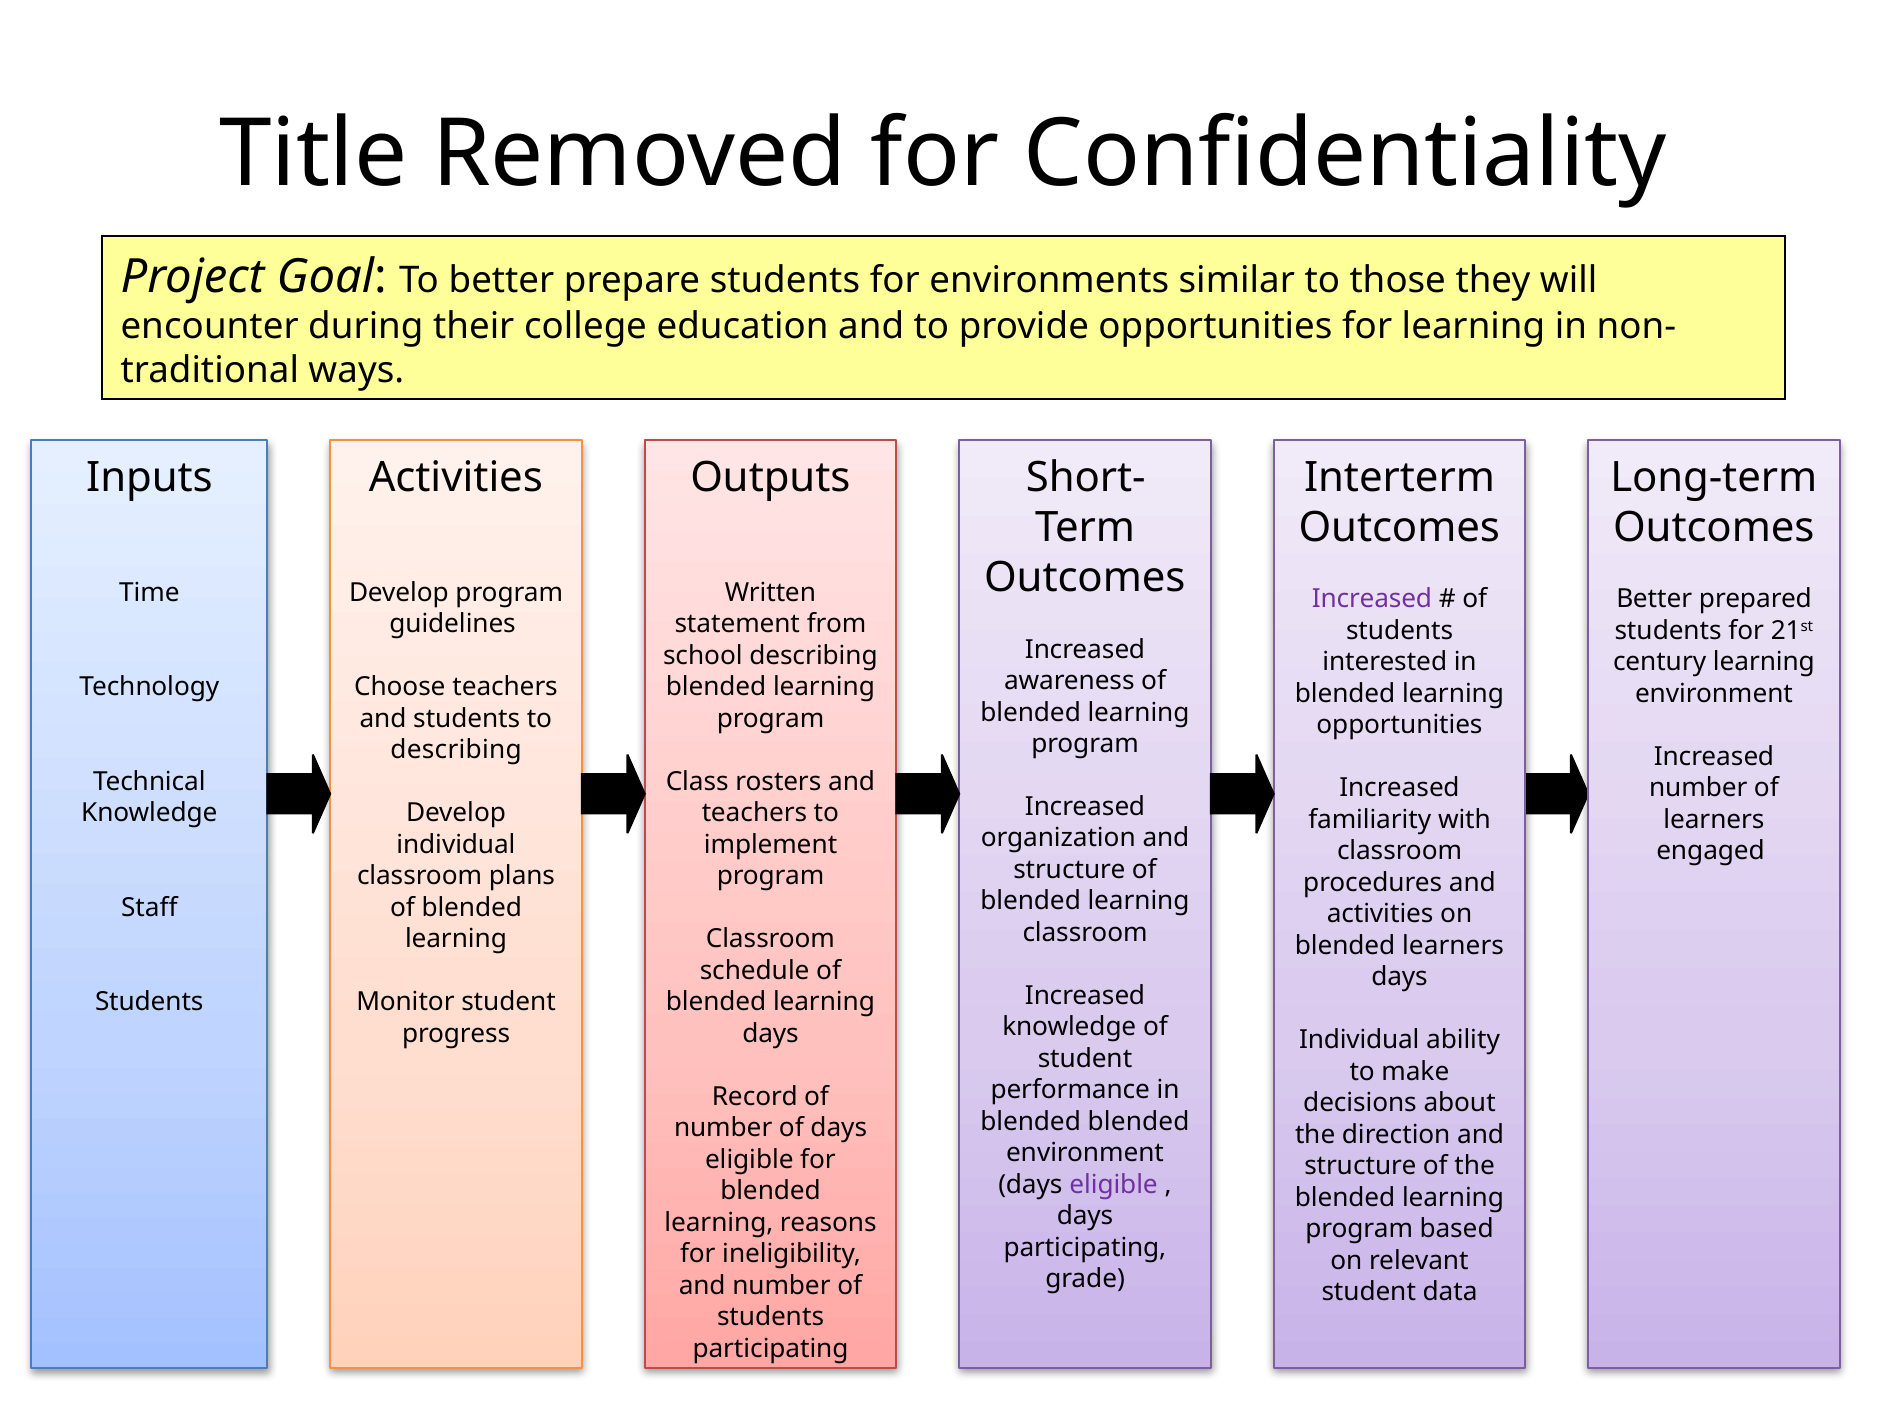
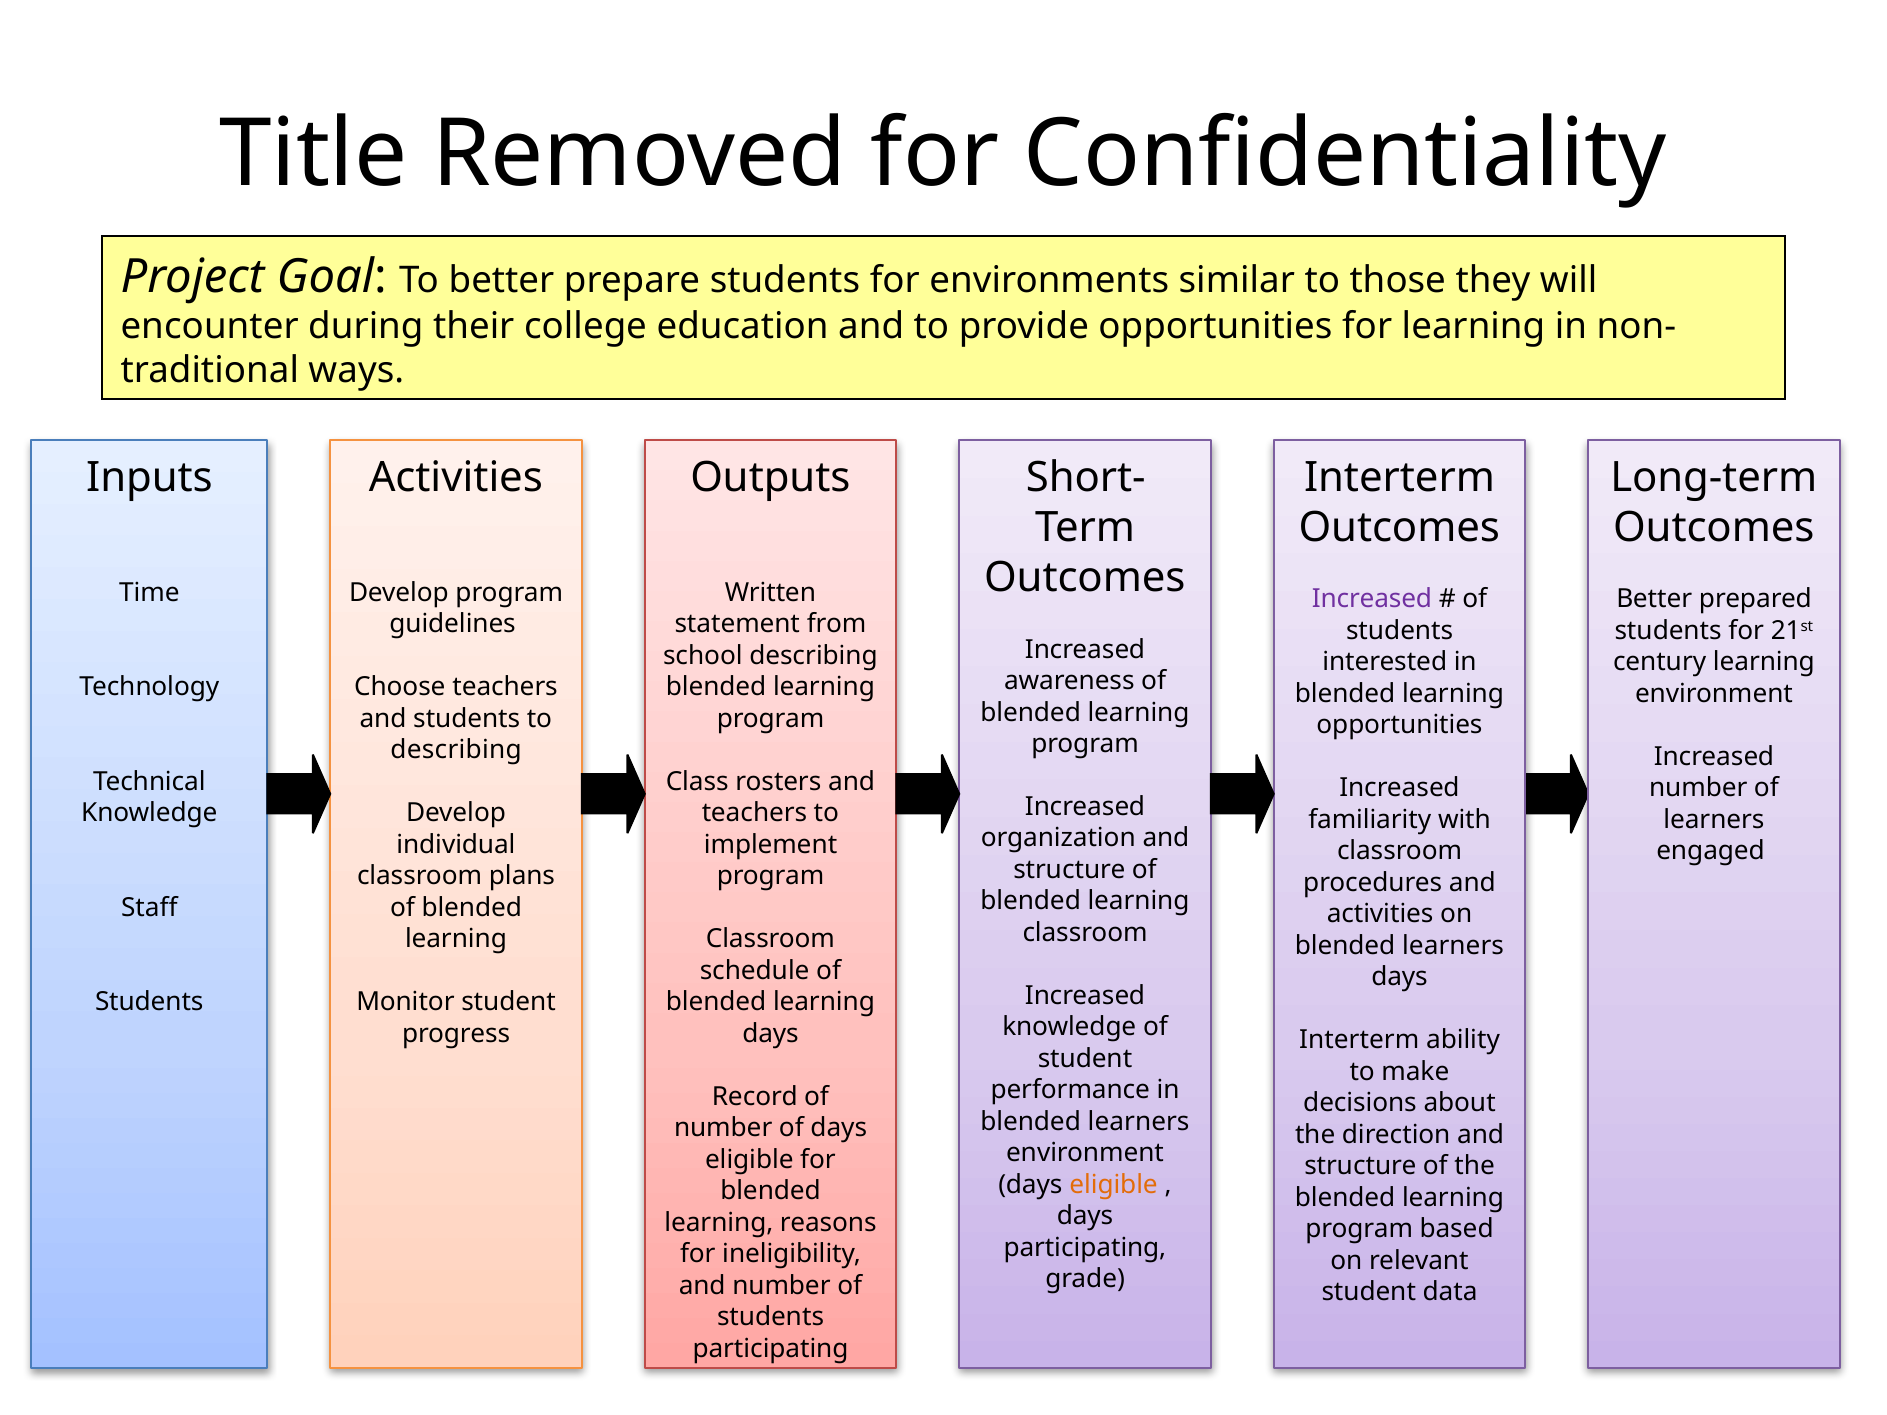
Individual at (1359, 1040): Individual -> Interterm
blended at (1139, 1122): blended -> learners
eligible at (1114, 1185) colour: purple -> orange
